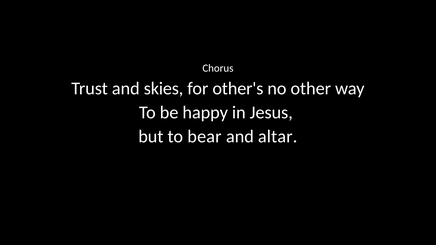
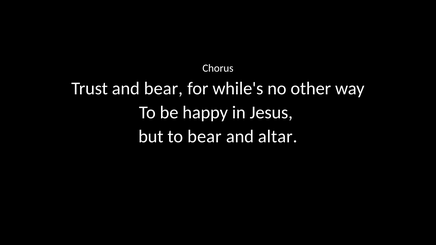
and skies: skies -> bear
other's: other's -> while's
